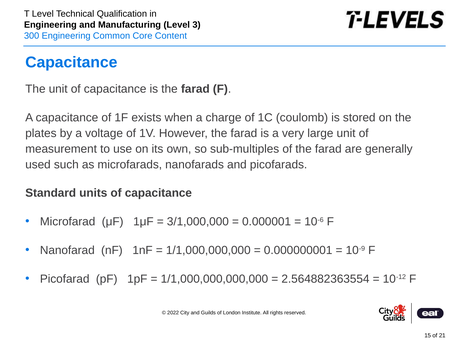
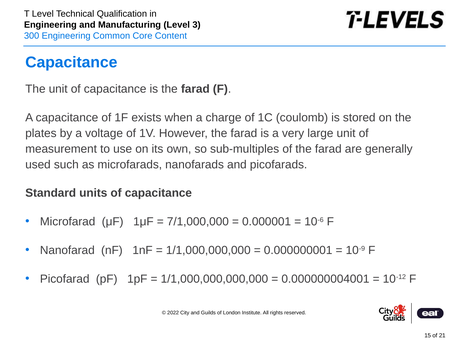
3/1,000,000: 3/1,000,000 -> 7/1,000,000
2.564882363554: 2.564882363554 -> 0.000000004001
